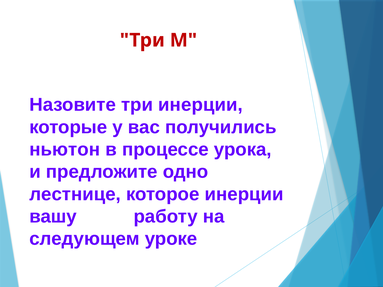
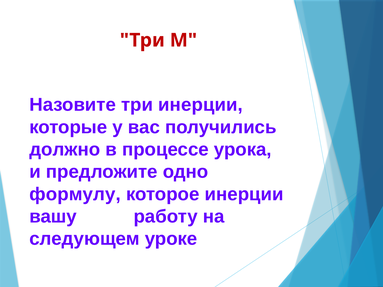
ньютон: ньютон -> должно
лестнице: лестнице -> формулу
